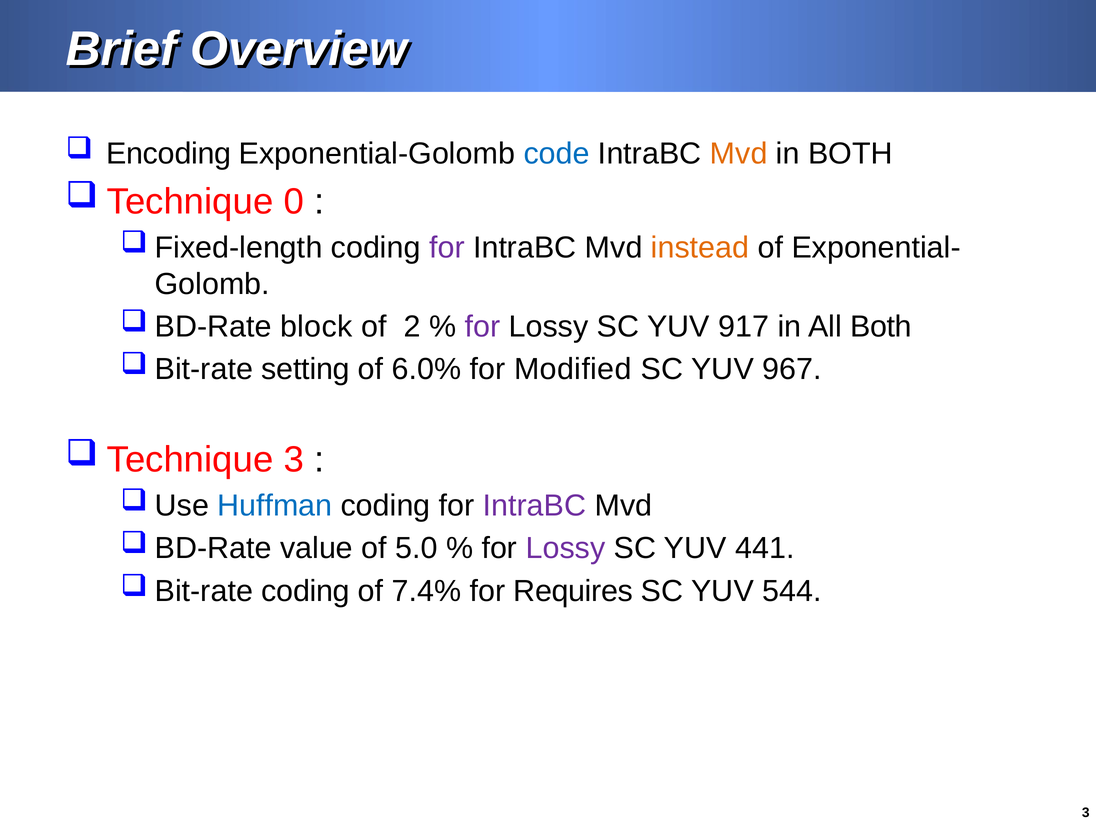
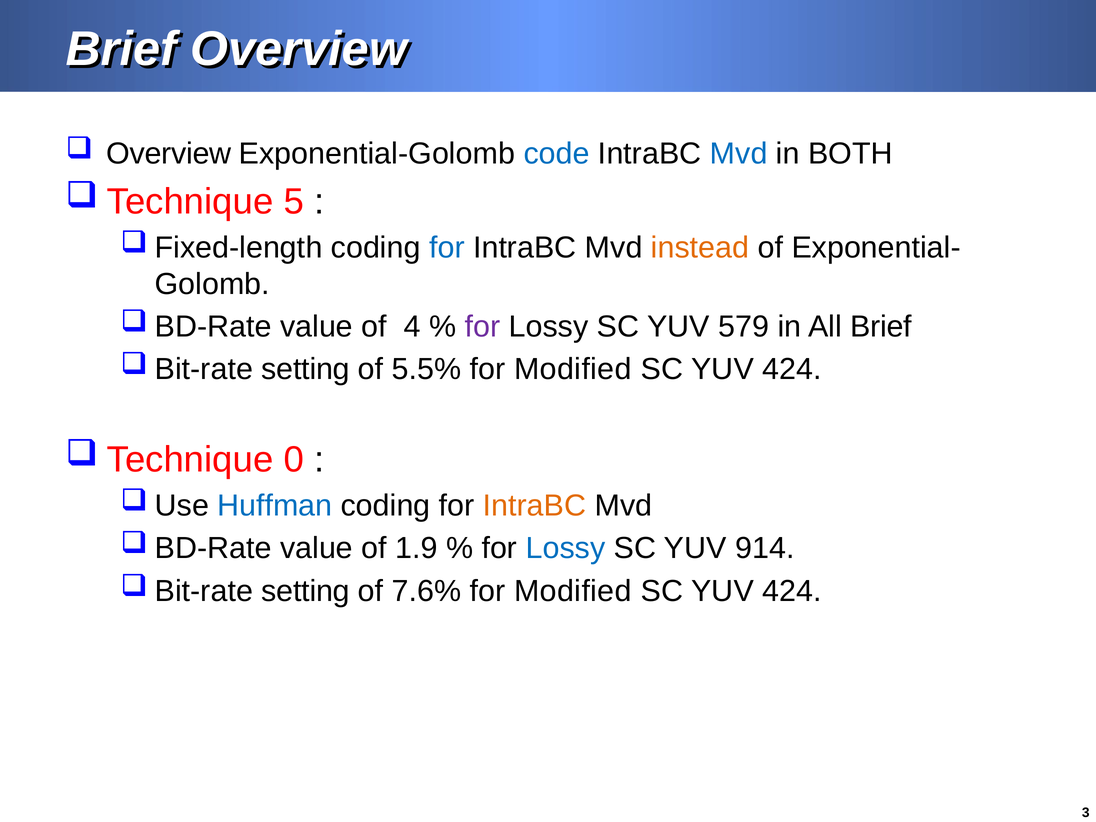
Encoding at (169, 154): Encoding -> Overview
Mvd at (739, 154) colour: orange -> blue
0: 0 -> 5
for at (447, 248) colour: purple -> blue
block at (316, 327): block -> value
2: 2 -> 4
917: 917 -> 579
All Both: Both -> Brief
6.0%: 6.0% -> 5.5%
967 at (792, 369): 967 -> 424
3 at (294, 460): 3 -> 0
IntraBC at (534, 506) colour: purple -> orange
5.0: 5.0 -> 1.9
Lossy at (565, 548) colour: purple -> blue
441: 441 -> 914
coding at (306, 591): coding -> setting
7.4%: 7.4% -> 7.6%
Requires at (573, 591): Requires -> Modified
544 at (792, 591): 544 -> 424
